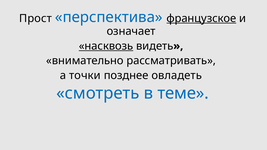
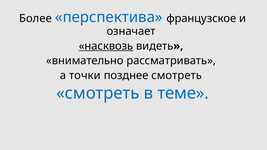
Прост: Прост -> Более
французское underline: present -> none
позднее овладеть: овладеть -> смотреть
